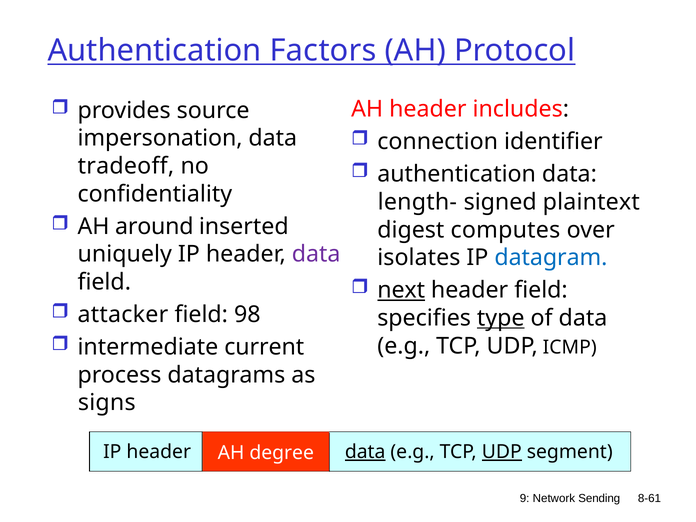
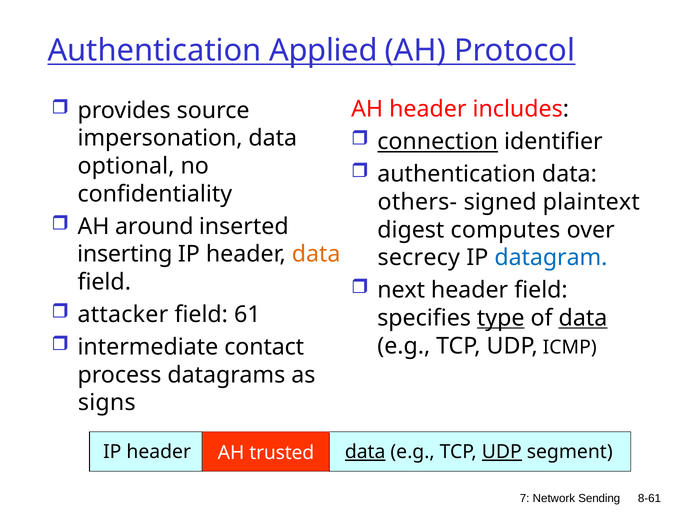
Factors: Factors -> Applied
connection underline: none -> present
tradeoff: tradeoff -> optional
length-: length- -> others-
uniquely: uniquely -> inserting
data at (316, 254) colour: purple -> orange
isolates: isolates -> secrecy
next underline: present -> none
98: 98 -> 61
data at (583, 318) underline: none -> present
current: current -> contact
degree: degree -> trusted
9: 9 -> 7
